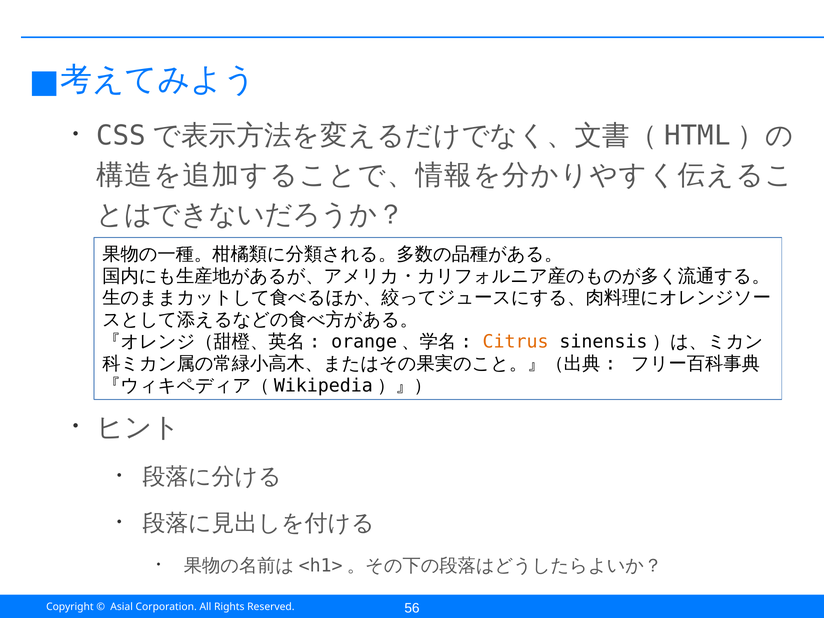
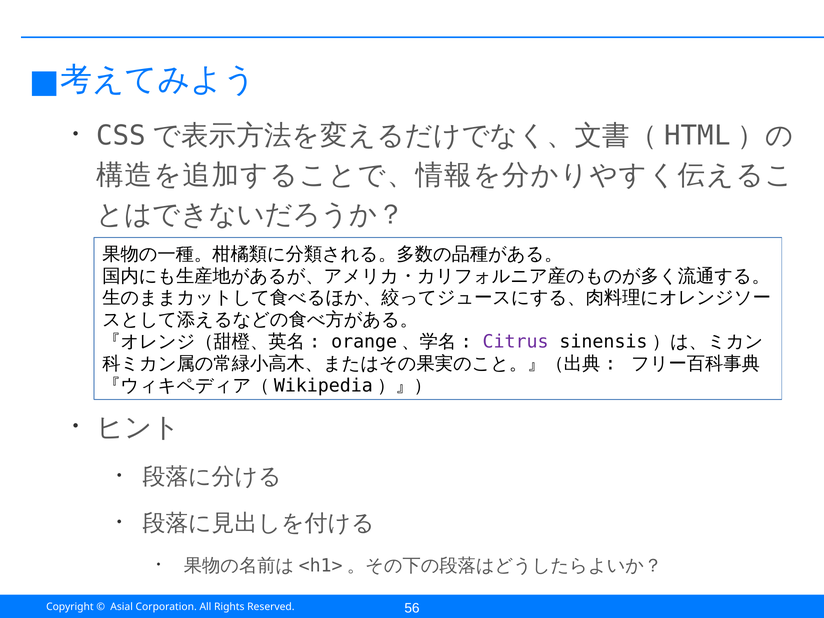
Citrus colour: orange -> purple
